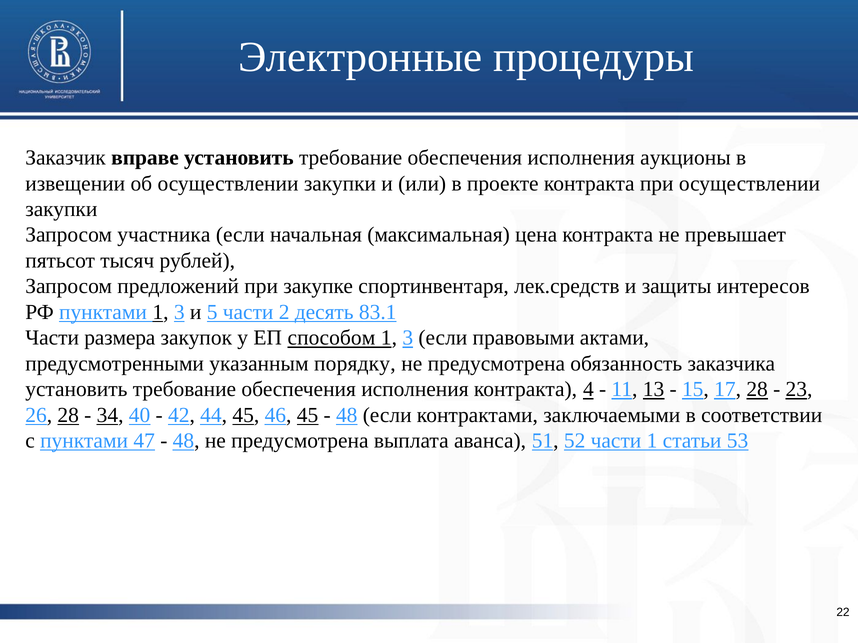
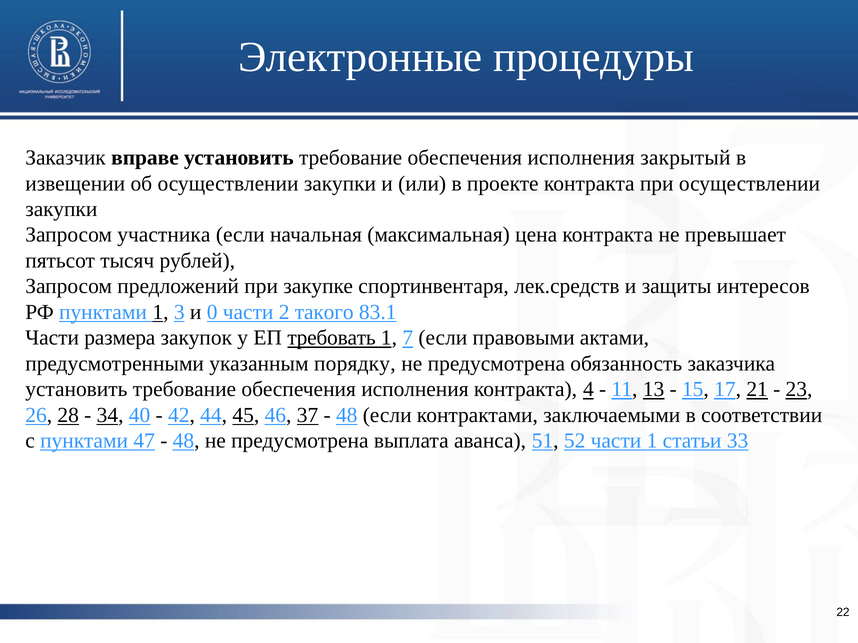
аукционы: аукционы -> закрытый
5: 5 -> 0
десять: десять -> такого
способом: способом -> требовать
3 at (408, 338): 3 -> 7
17 28: 28 -> 21
46 45: 45 -> 37
53: 53 -> 33
